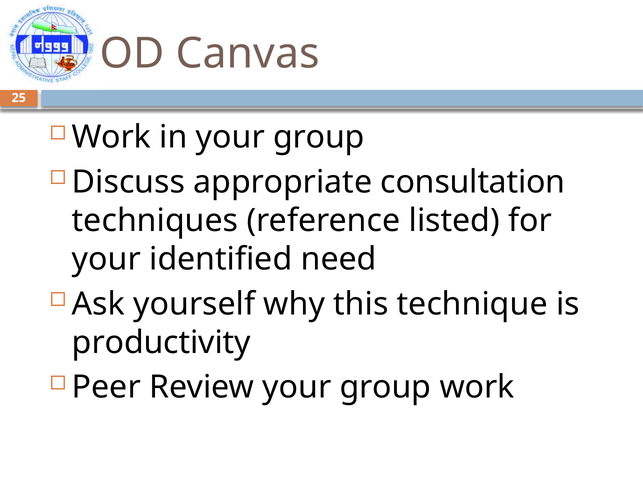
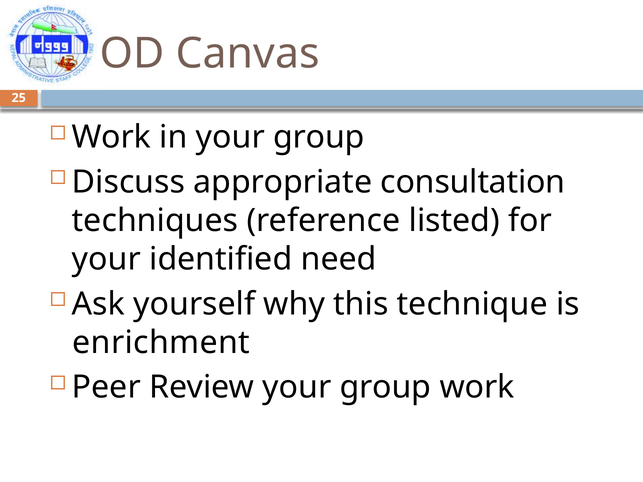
productivity: productivity -> enrichment
